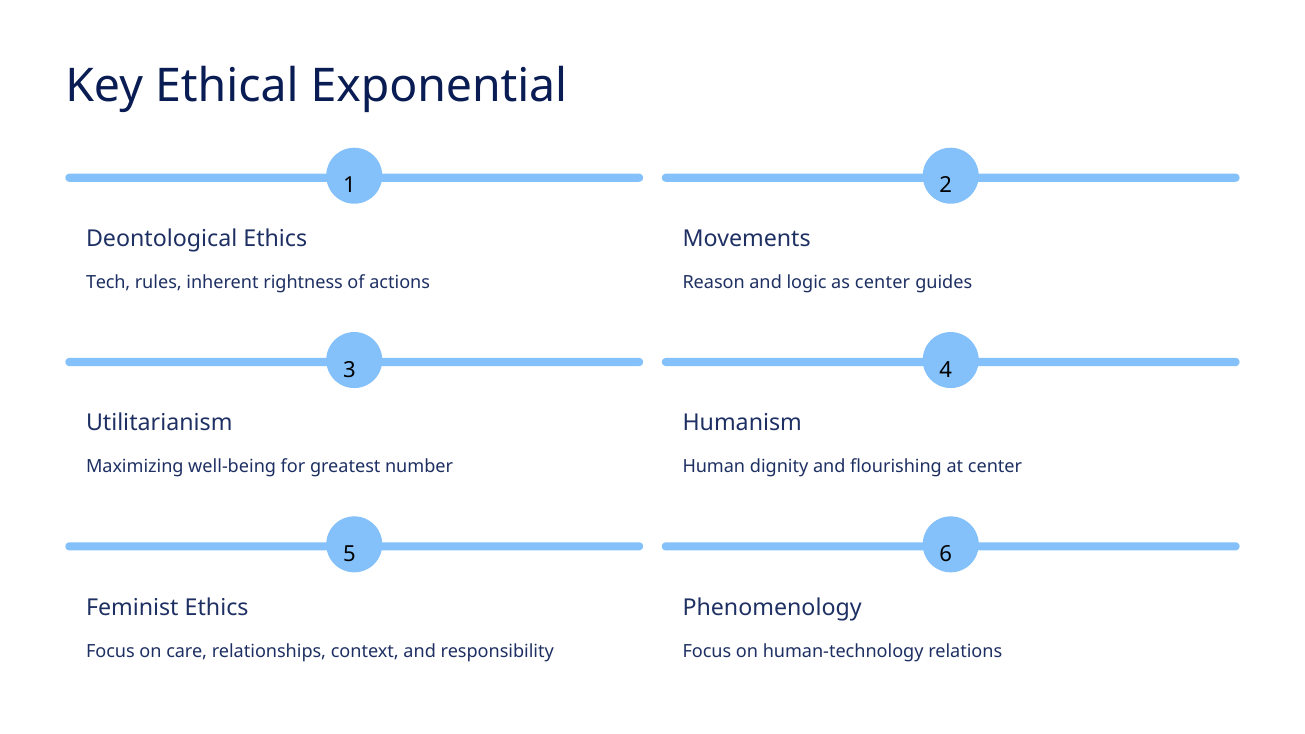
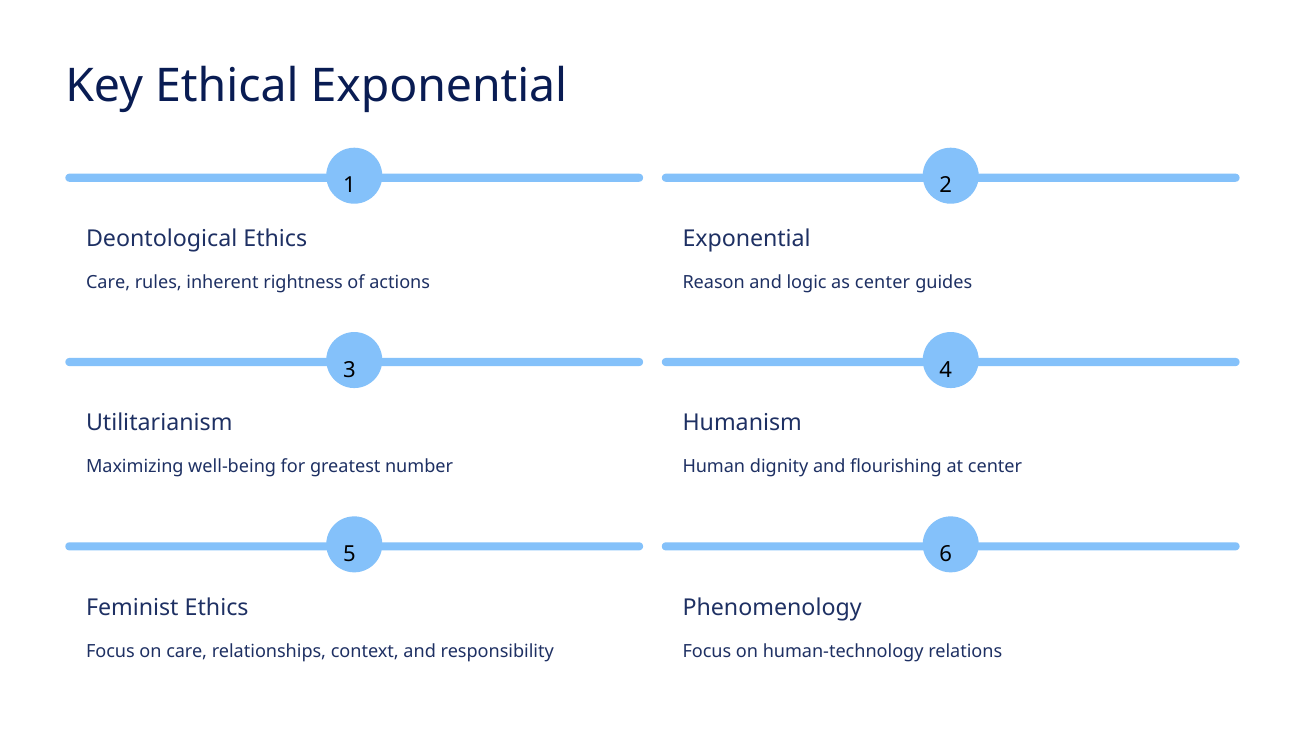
Movements at (747, 239): Movements -> Exponential
Tech at (108, 283): Tech -> Care
